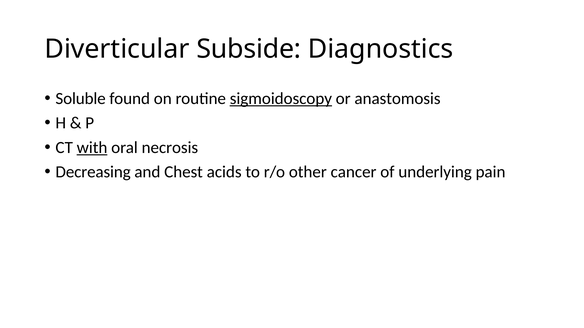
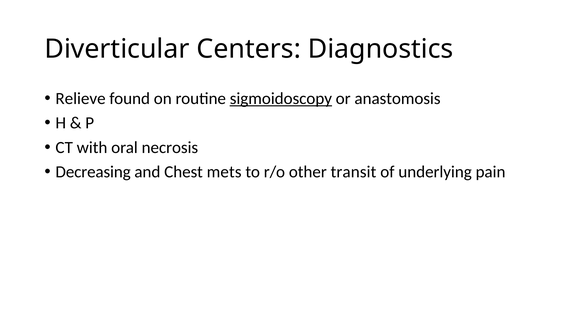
Subside: Subside -> Centers
Soluble: Soluble -> Relieve
with underline: present -> none
acids: acids -> mets
cancer: cancer -> transit
